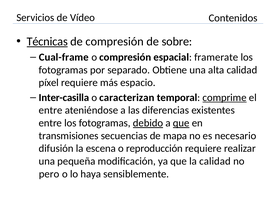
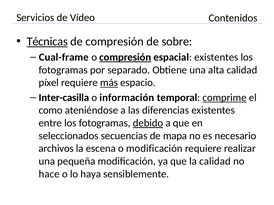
compresión at (125, 57) underline: none -> present
espacial framerate: framerate -> existentes
más underline: none -> present
caracterizan: caracterizan -> información
entre at (51, 111): entre -> como
que at (181, 123) underline: present -> none
transmisiones: transmisiones -> seleccionados
difusión: difusión -> archivos
o reproducción: reproducción -> modificación
pero: pero -> hace
